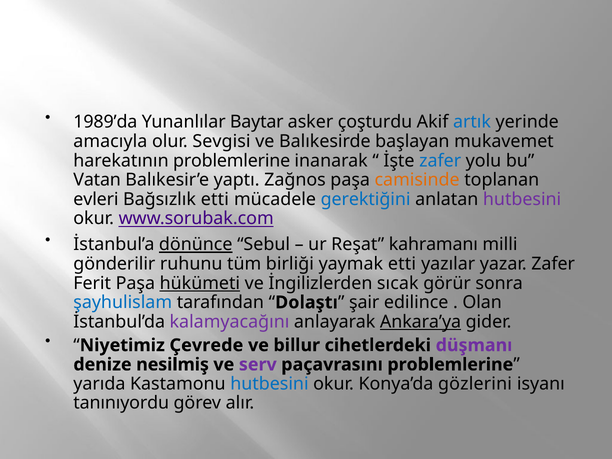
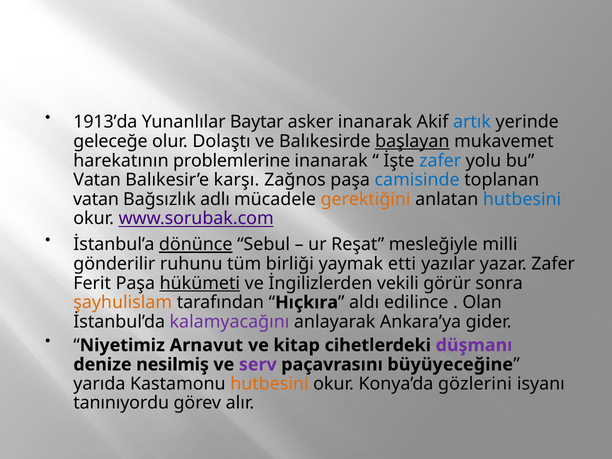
1989’da: 1989’da -> 1913’da
asker çoşturdu: çoşturdu -> inanarak
amacıyla: amacıyla -> geleceğe
Sevgisi: Sevgisi -> Dolaştı
başlayan underline: none -> present
yaptı: yaptı -> karşı
camisinde colour: orange -> blue
evleri at (96, 199): evleri -> vatan
Bağsızlık etti: etti -> adlı
gerektiğini colour: blue -> orange
hutbesini at (522, 199) colour: purple -> blue
kahramanı: kahramanı -> mesleğiyle
sıcak: sıcak -> vekili
şayhulislam colour: blue -> orange
Dolaştı: Dolaştı -> Hıçkıra
şair: şair -> aldı
Ankara’ya underline: present -> none
Çevrede: Çevrede -> Arnavut
billur: billur -> kitap
paçavrasını problemlerine: problemlerine -> büyüyeceğine
hutbesini at (269, 384) colour: blue -> orange
